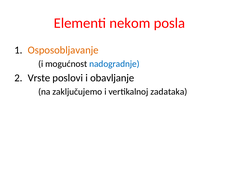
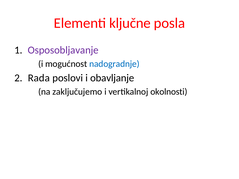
nekom: nekom -> ključne
Osposobljavanje colour: orange -> purple
Vrste: Vrste -> Rada
zadataka: zadataka -> okolnosti
